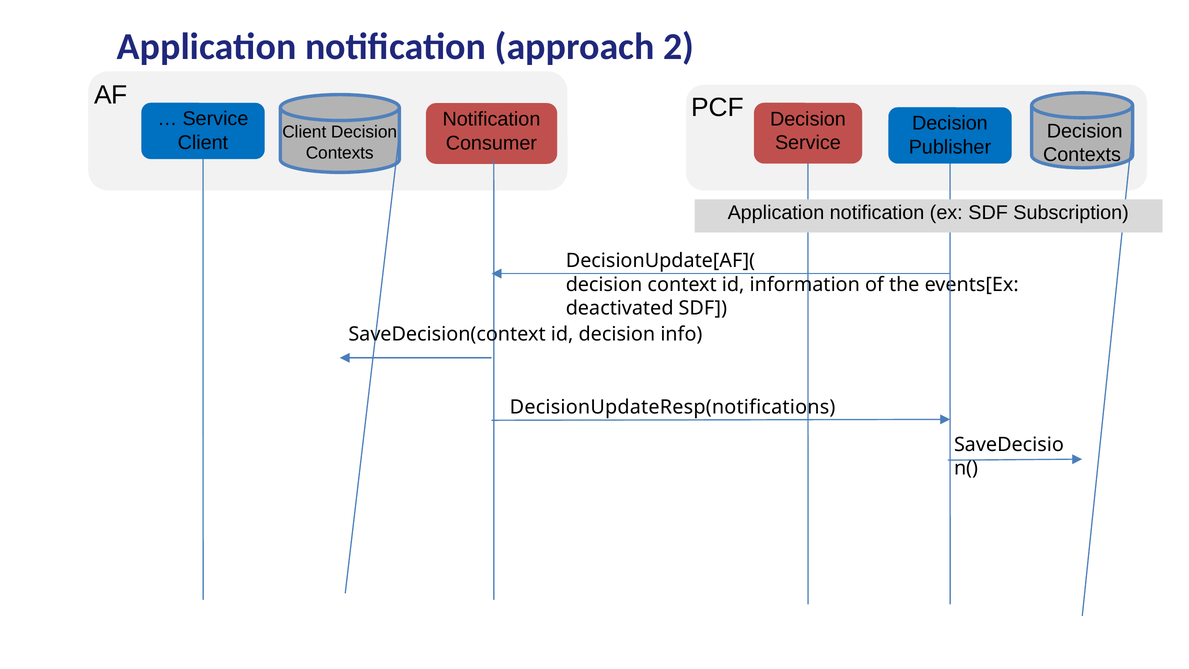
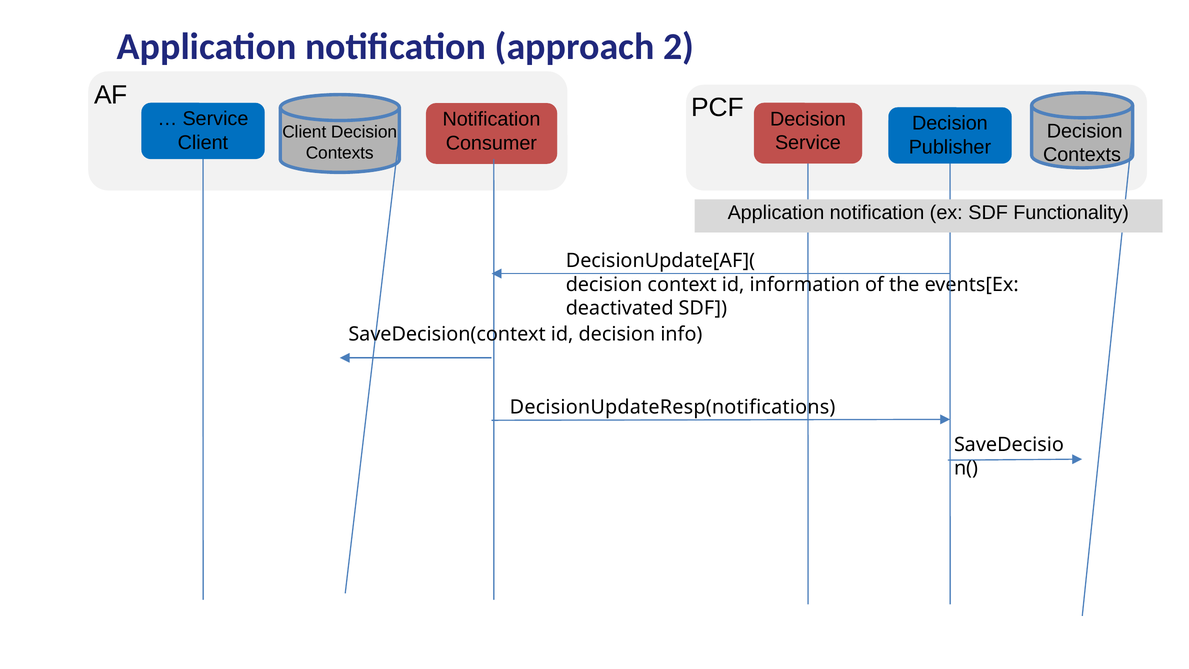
Subscription: Subscription -> Functionality
